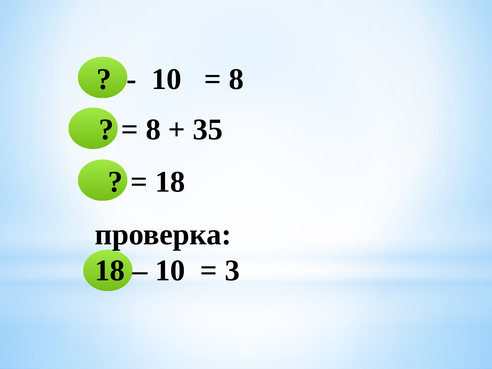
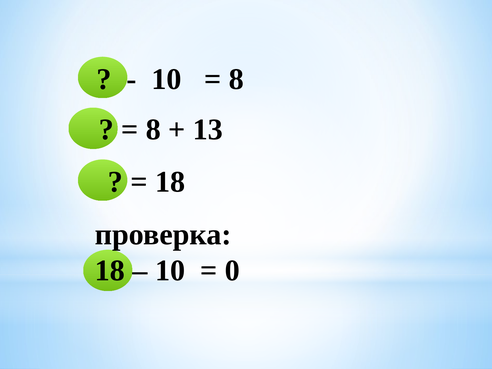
35: 35 -> 13
3: 3 -> 0
